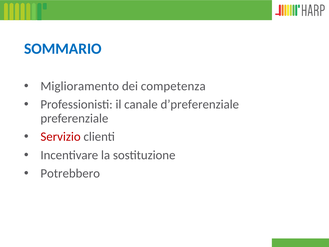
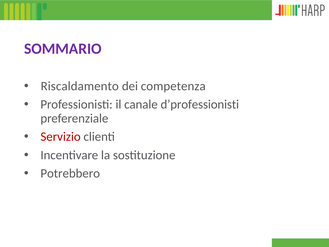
SOMMARIO colour: blue -> purple
Miglioramento: Miglioramento -> Riscaldamento
d’preferenziale: d’preferenziale -> d’professionisti
